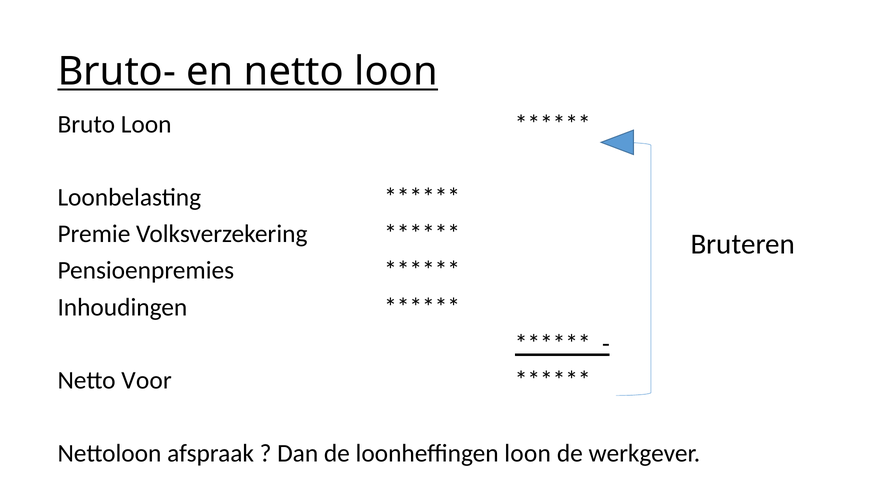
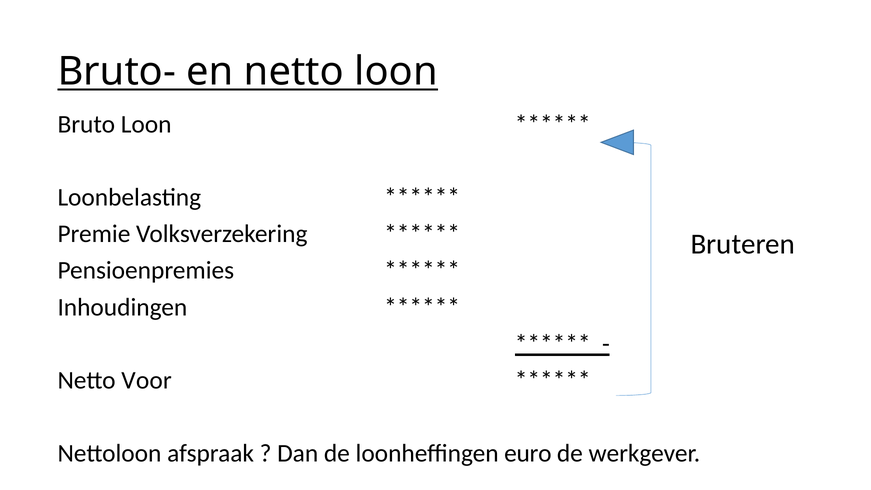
loonheffingen loon: loon -> euro
